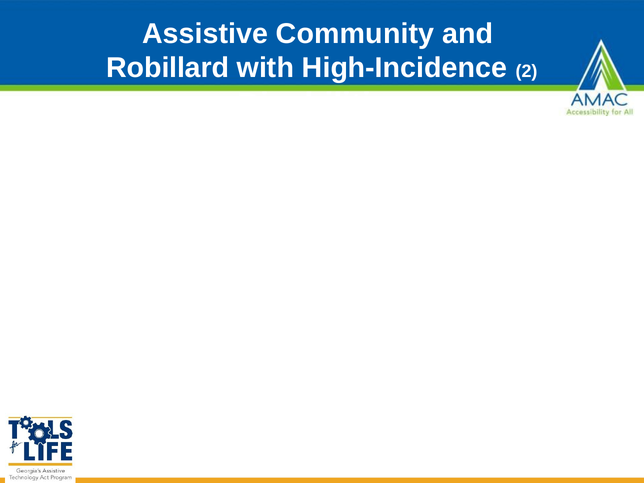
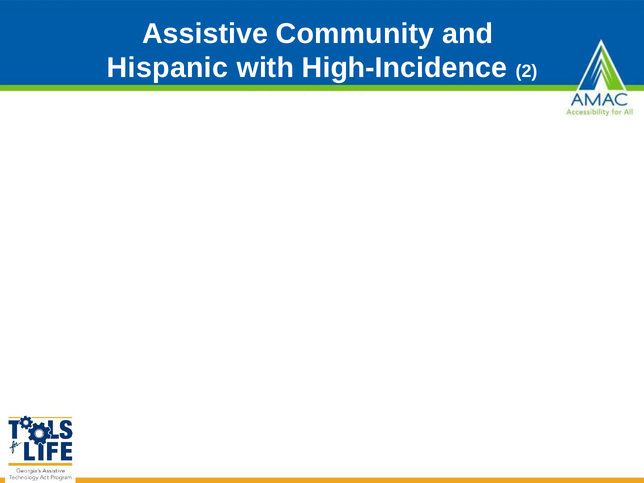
Robillard: Robillard -> Hispanic
